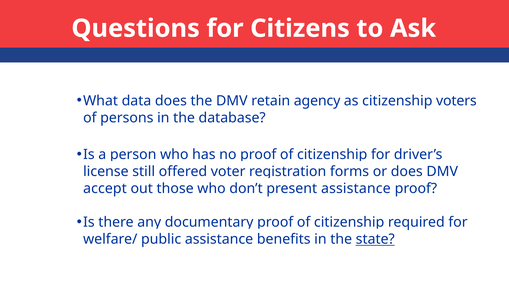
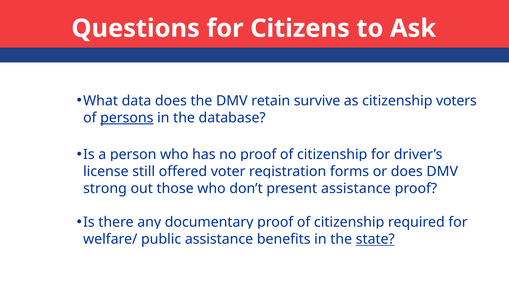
agency: agency -> survive
persons underline: none -> present
accept: accept -> strong
